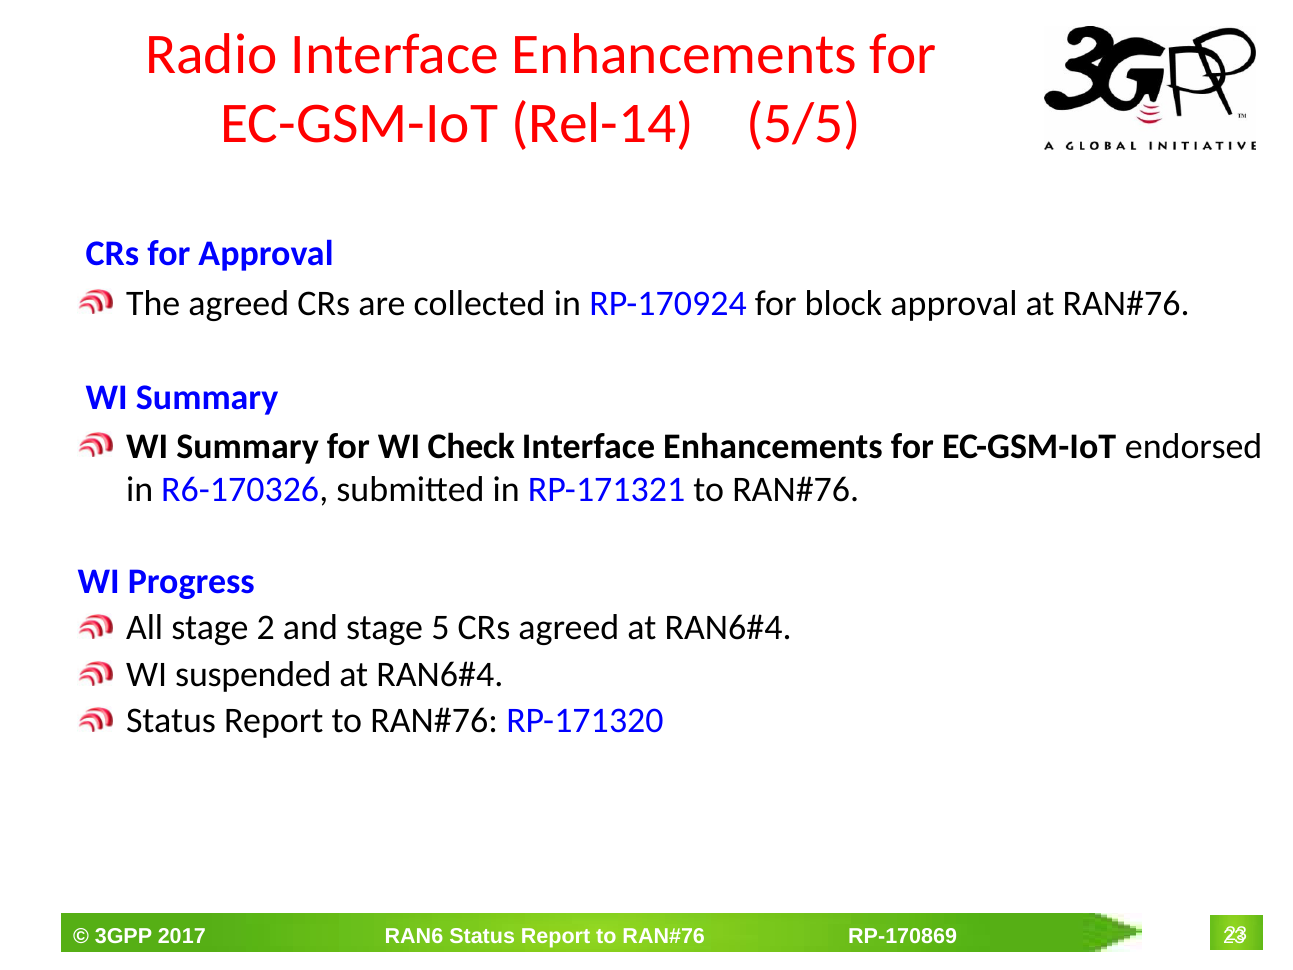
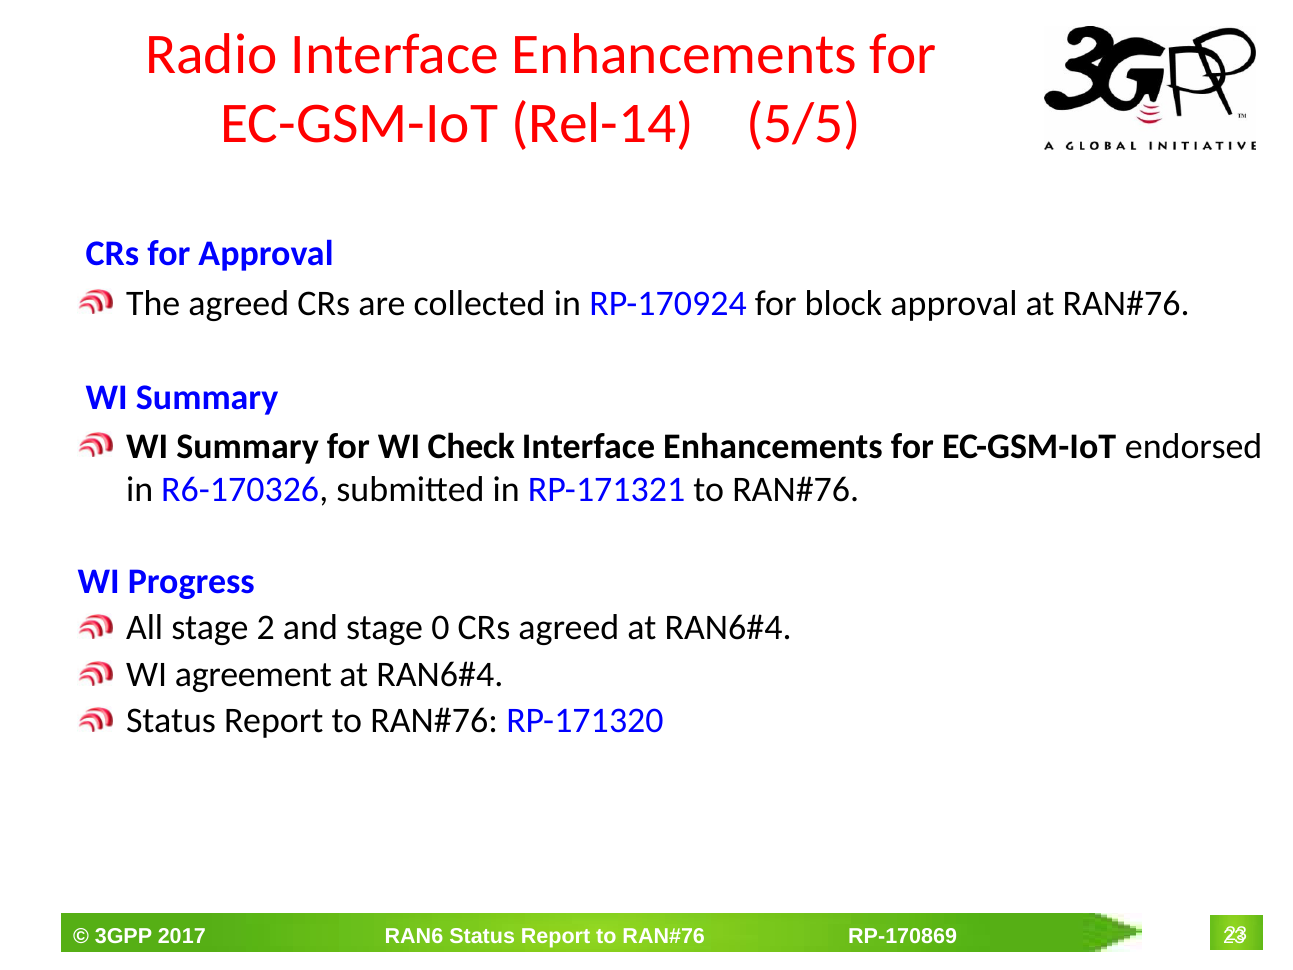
5: 5 -> 0
suspended: suspended -> agreement
